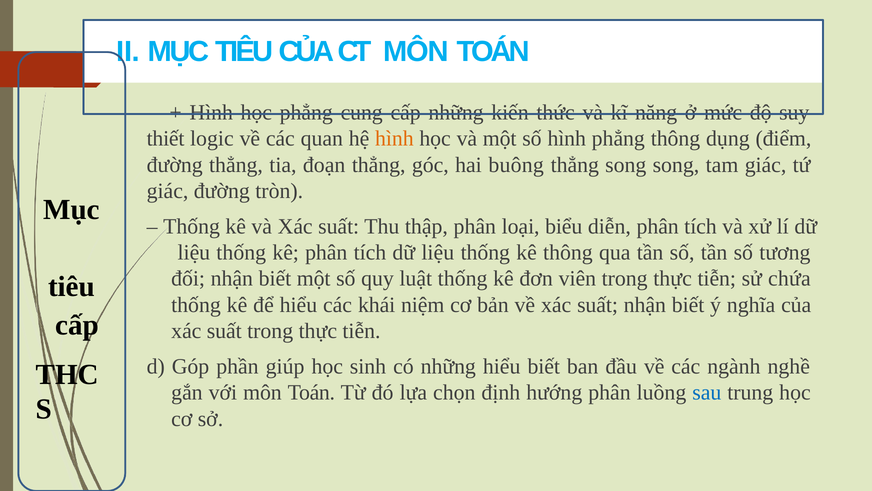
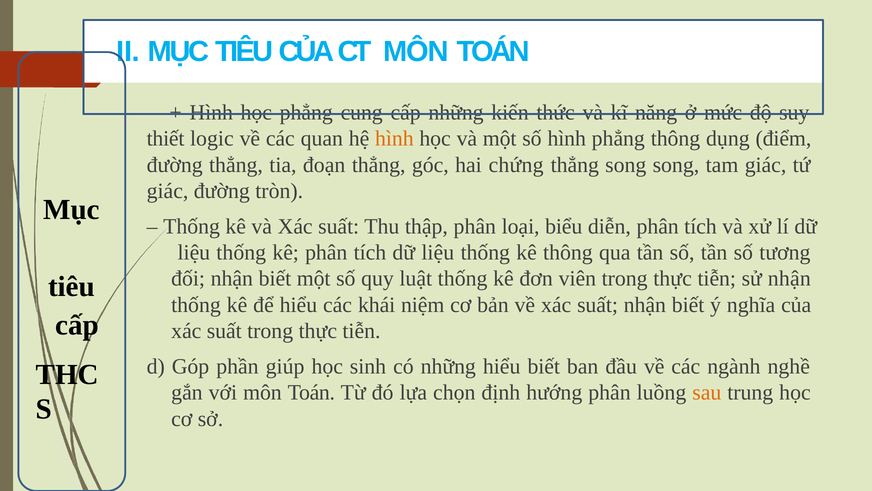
buông: buông -> chứng
sử chứa: chứa -> nhận
sau colour: blue -> orange
